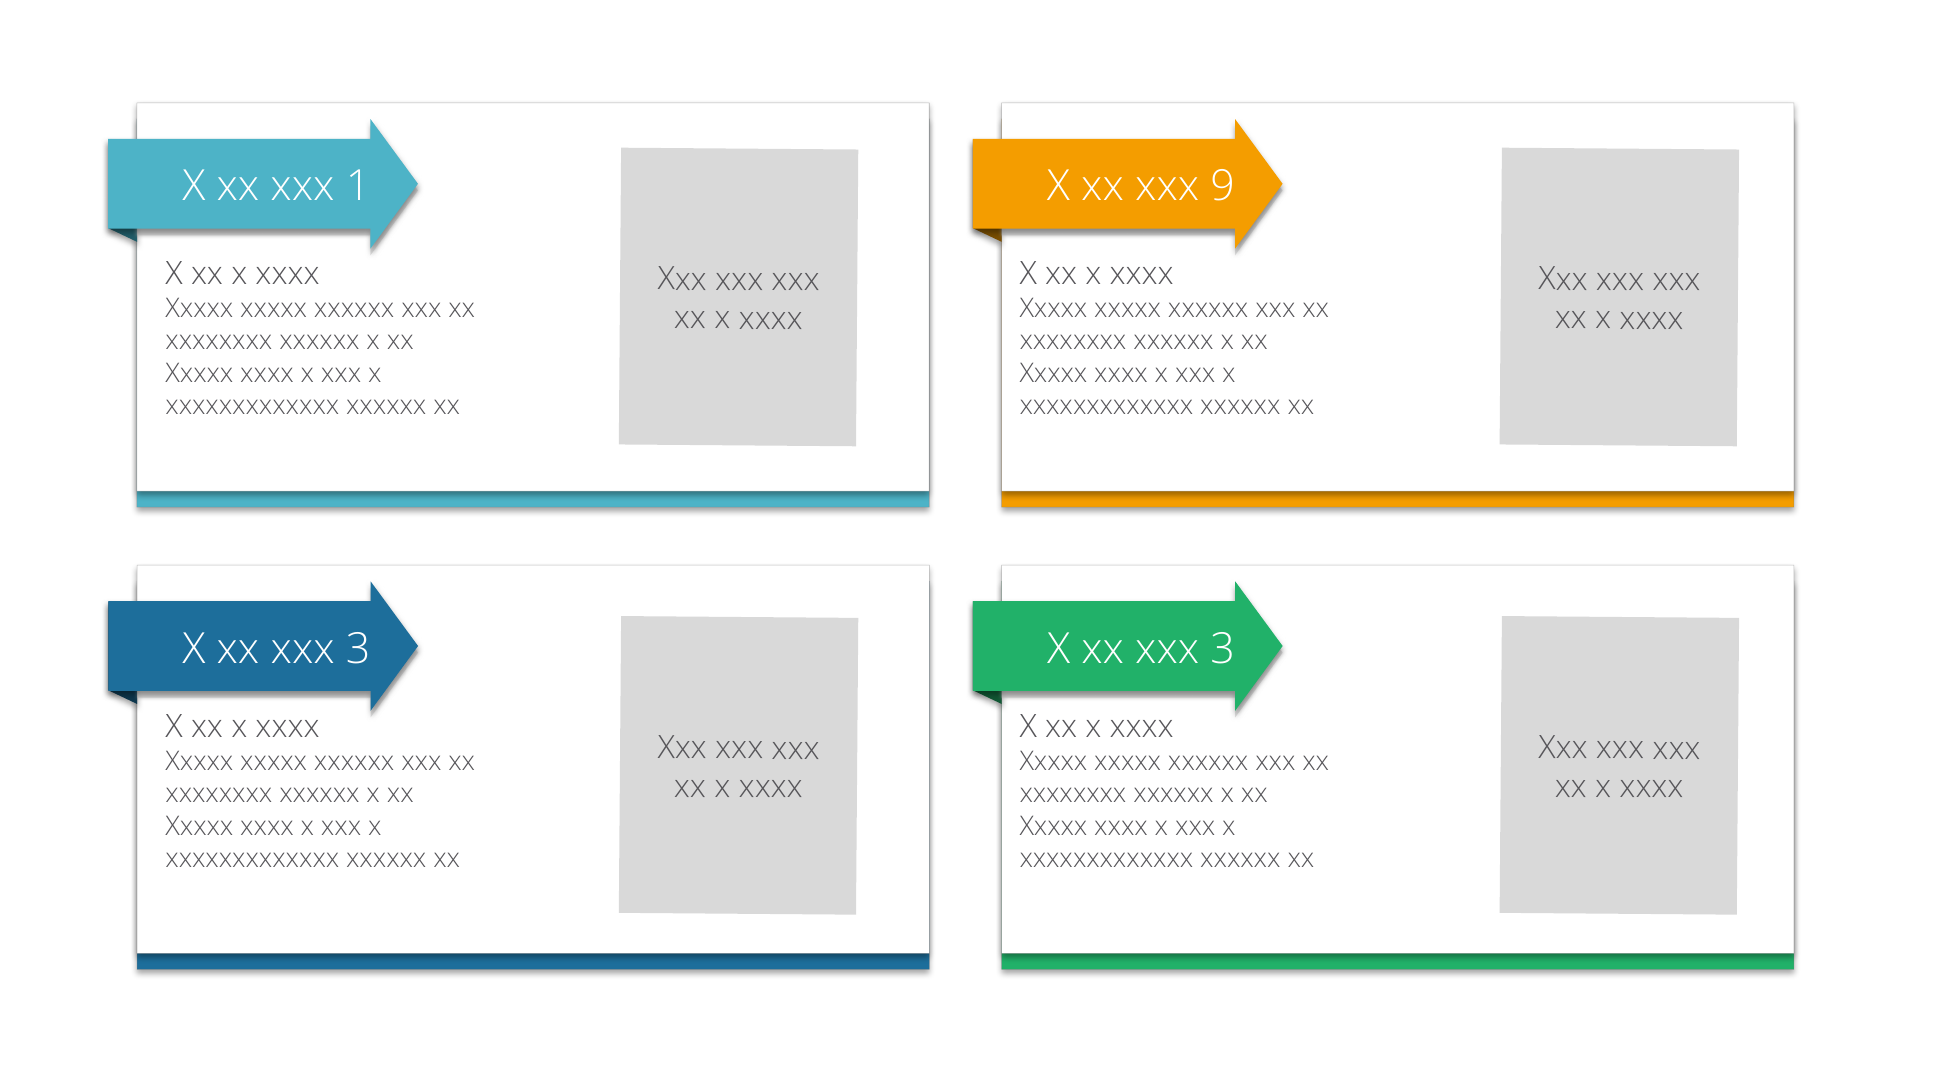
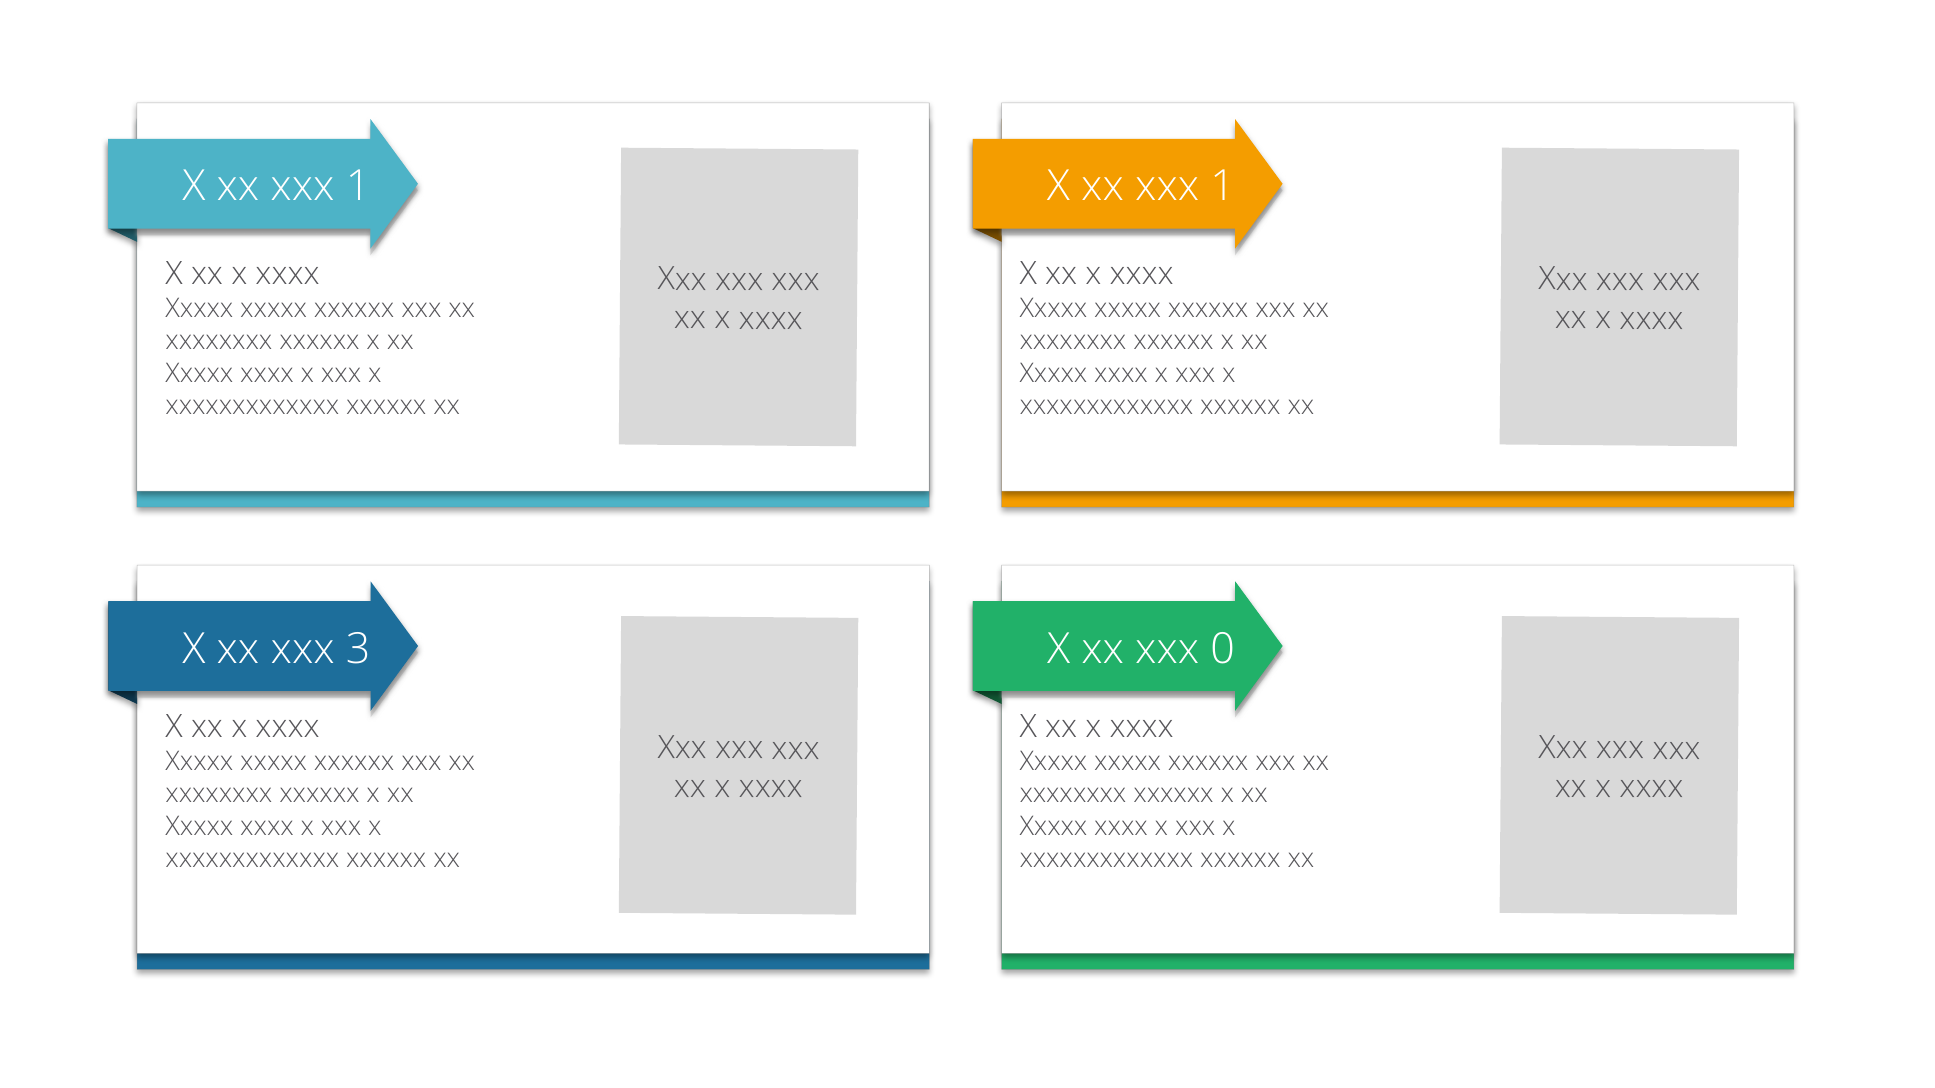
9 at (1223, 187): 9 -> 1
3 at (1223, 649): 3 -> 0
